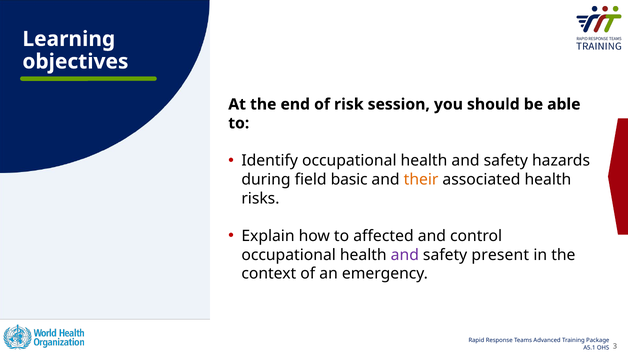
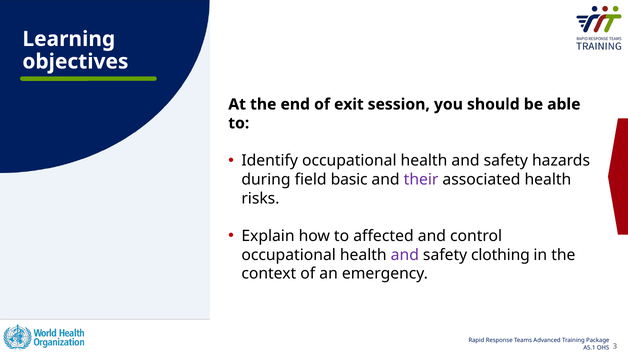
risk: risk -> exit
their colour: orange -> purple
present: present -> clothing
